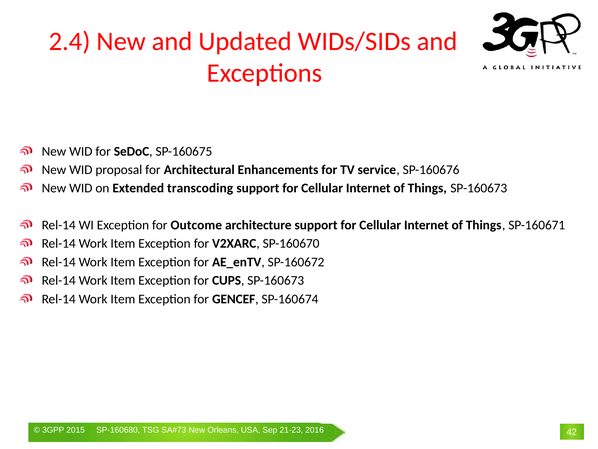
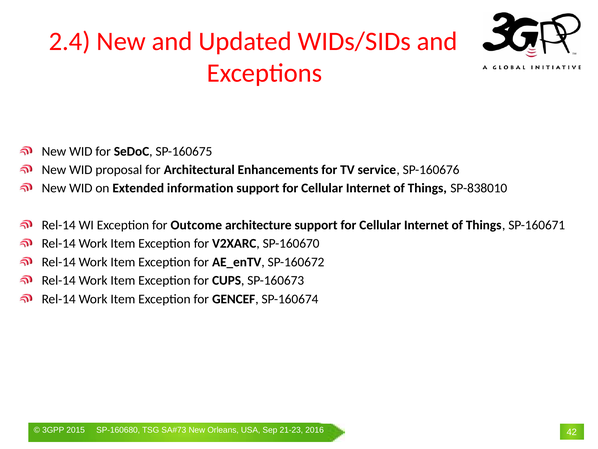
transcoding: transcoding -> information
Things SP-160673: SP-160673 -> SP-838010
